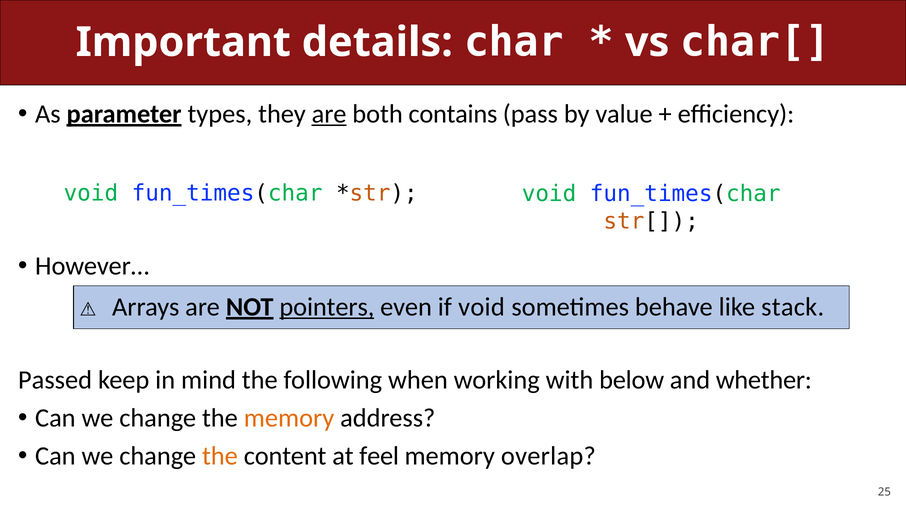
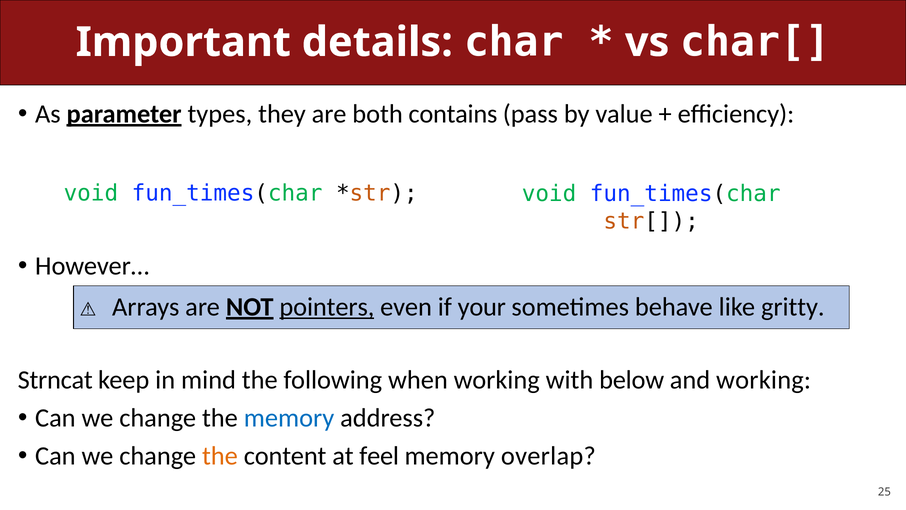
are at (329, 114) underline: present -> none
if void: void -> your
stack: stack -> gritty
Passed: Passed -> Strncat
and whether: whether -> working
memory at (289, 418) colour: orange -> blue
